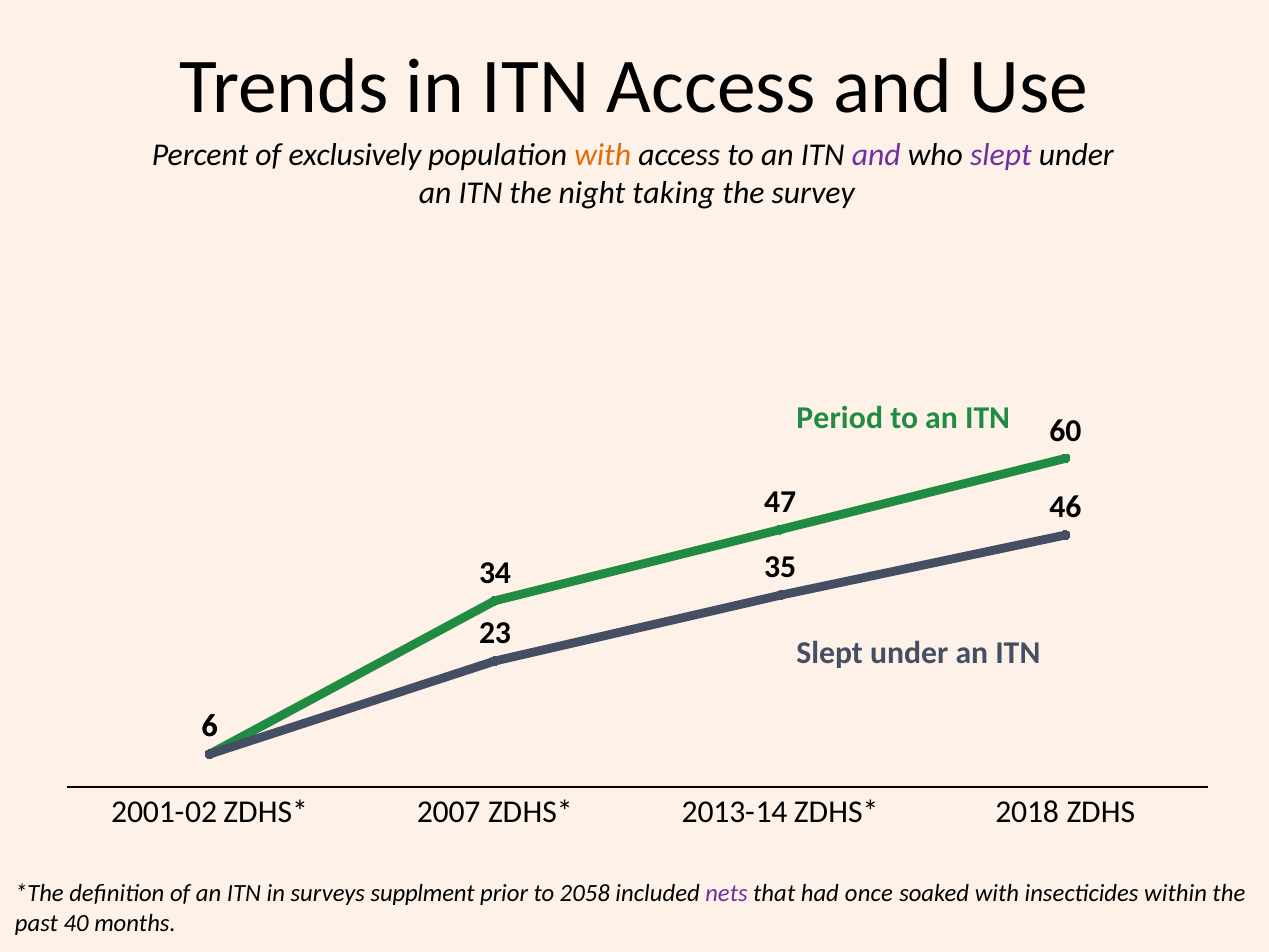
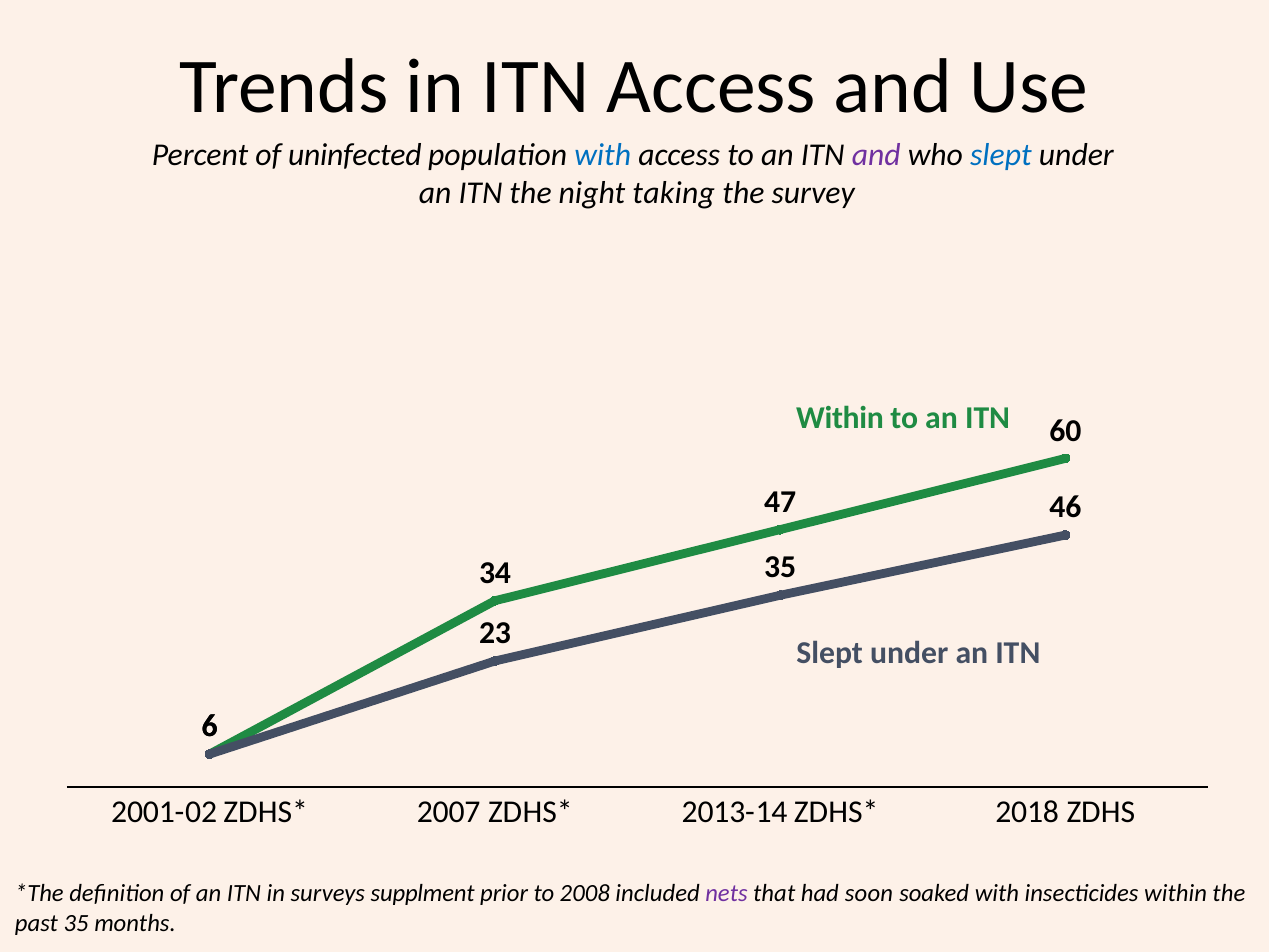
exclusively: exclusively -> uninfected
with at (603, 155) colour: orange -> blue
slept at (1001, 155) colour: purple -> blue
Period at (840, 418): Period -> Within
2058: 2058 -> 2008
once: once -> soon
past 40: 40 -> 35
